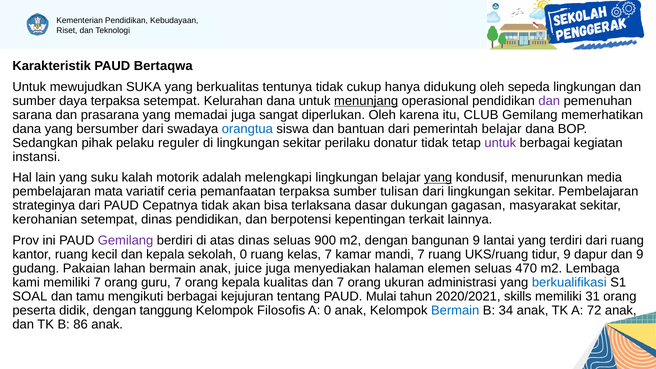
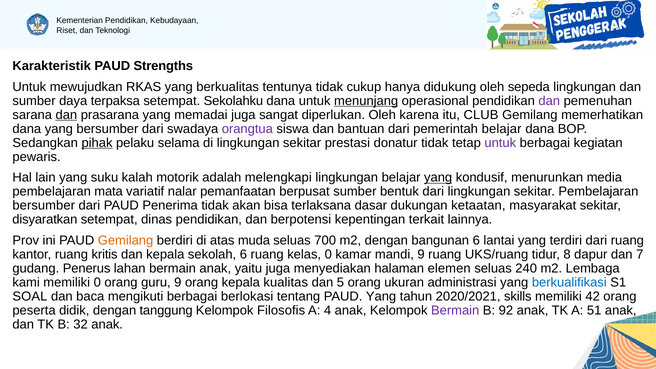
Bertaqwa: Bertaqwa -> Strengths
SUKA: SUKA -> RKAS
Kelurahan: Kelurahan -> Sekolahku
dan at (66, 115) underline: none -> present
orangtua colour: blue -> purple
pihak underline: none -> present
reguler: reguler -> selama
perilaku: perilaku -> prestasi
instansi: instansi -> pewaris
ceria: ceria -> nalar
pemanfaatan terpaksa: terpaksa -> berpusat
tulisan: tulisan -> bentuk
strateginya at (44, 206): strateginya -> bersumber
Cepatnya: Cepatnya -> Penerima
gagasan: gagasan -> ketaatan
kerohanian: kerohanian -> disyaratkan
Gemilang at (126, 240) colour: purple -> orange
atas dinas: dinas -> muda
900: 900 -> 700
bangunan 9: 9 -> 6
kecil: kecil -> kritis
sekolah 0: 0 -> 6
kelas 7: 7 -> 0
mandi 7: 7 -> 9
tidur 9: 9 -> 8
dan 9: 9 -> 7
Pakaian: Pakaian -> Penerus
juice: juice -> yaitu
470: 470 -> 240
memiliki 7: 7 -> 0
guru 7: 7 -> 9
dan 7: 7 -> 5
tamu: tamu -> baca
kejujuran: kejujuran -> berlokasi
PAUD Mulai: Mulai -> Yang
31: 31 -> 42
A 0: 0 -> 4
Bermain at (455, 310) colour: blue -> purple
34: 34 -> 92
72: 72 -> 51
86: 86 -> 32
